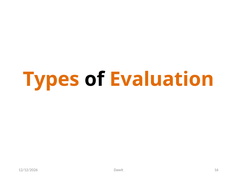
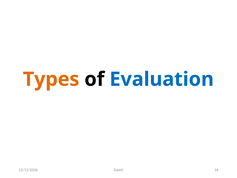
Evaluation colour: orange -> blue
